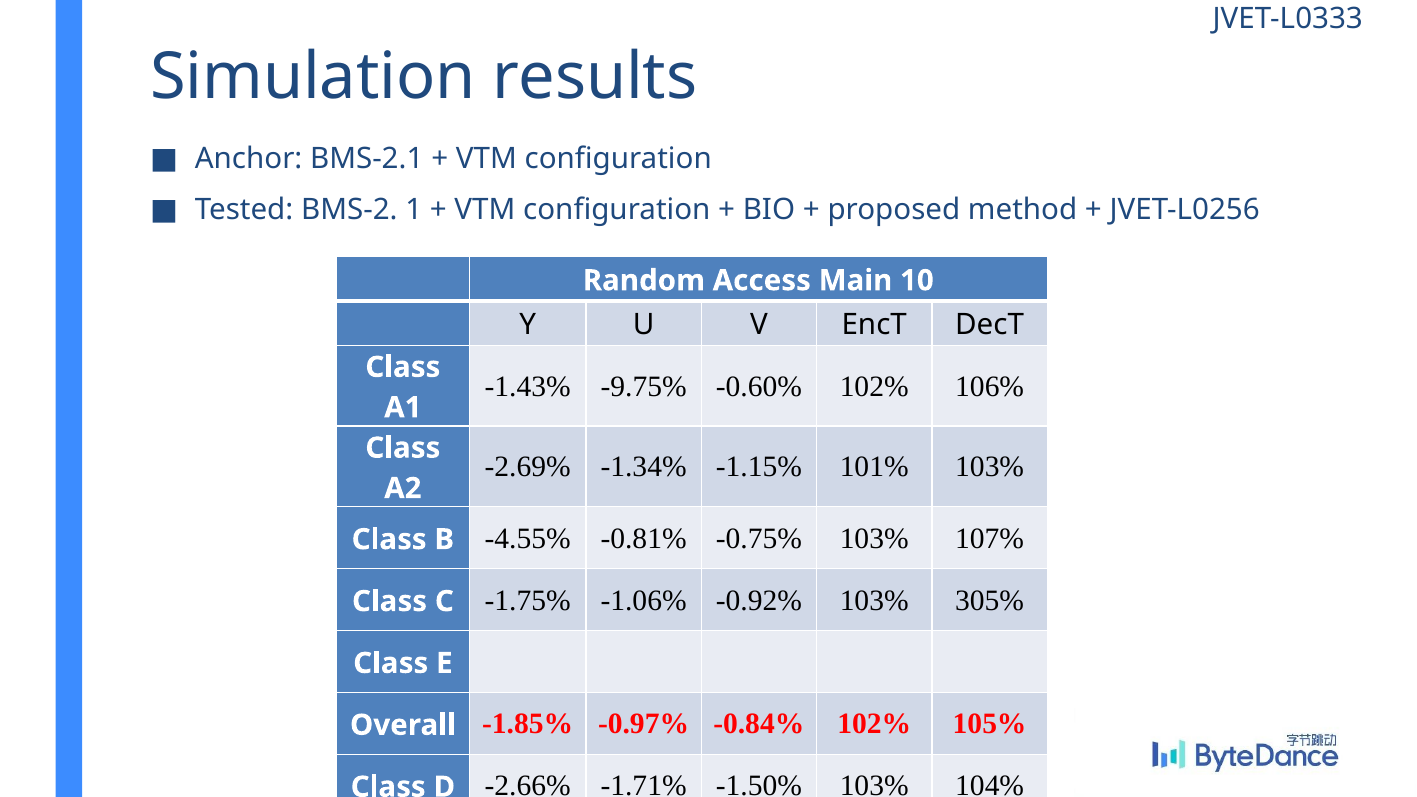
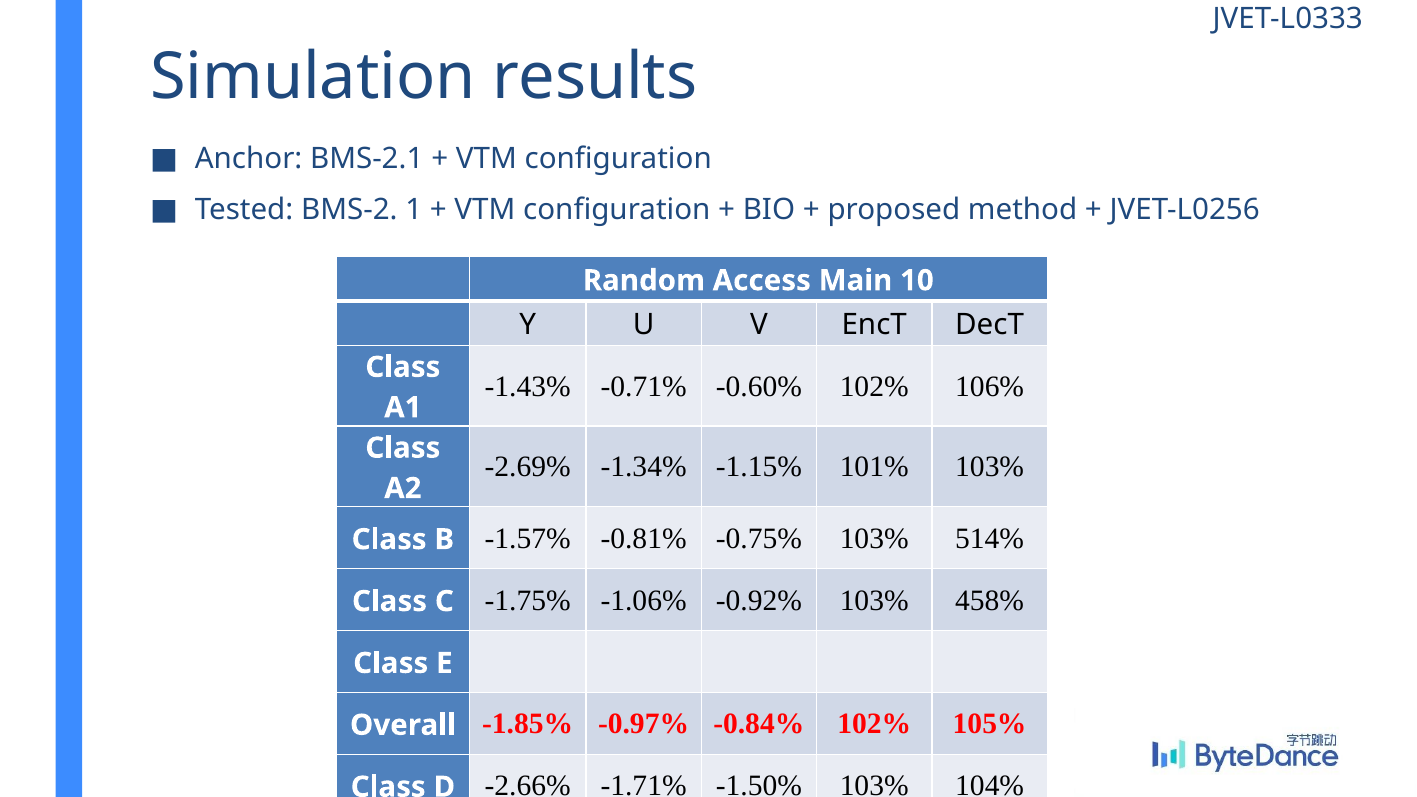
-9.75%: -9.75% -> -0.71%
-4.55%: -4.55% -> -1.57%
107%: 107% -> 514%
305%: 305% -> 458%
